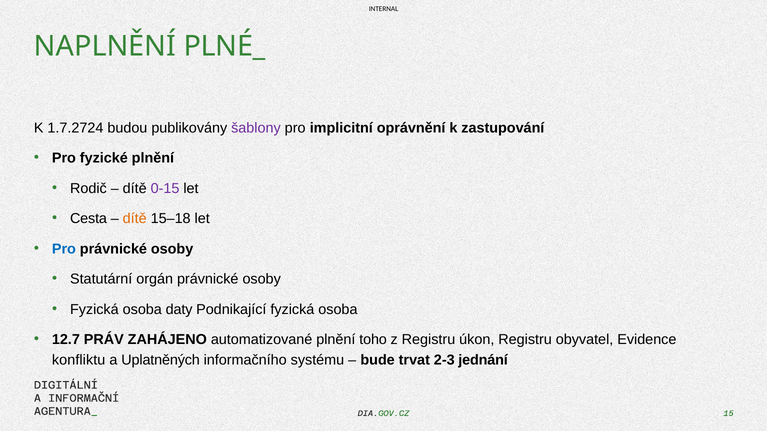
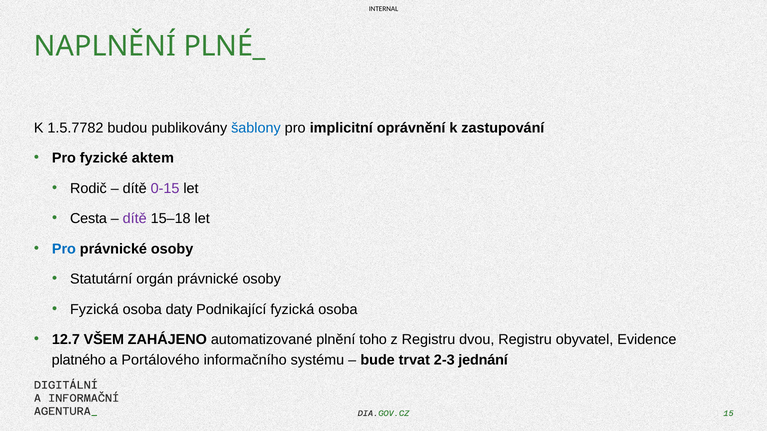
1.7.2724: 1.7.2724 -> 1.5.7782
šablony colour: purple -> blue
fyzické plnění: plnění -> aktem
dítě at (135, 219) colour: orange -> purple
PRÁV: PRÁV -> VŠEM
úkon: úkon -> dvou
konfliktu: konfliktu -> platného
Uplatněných: Uplatněných -> Portálového
